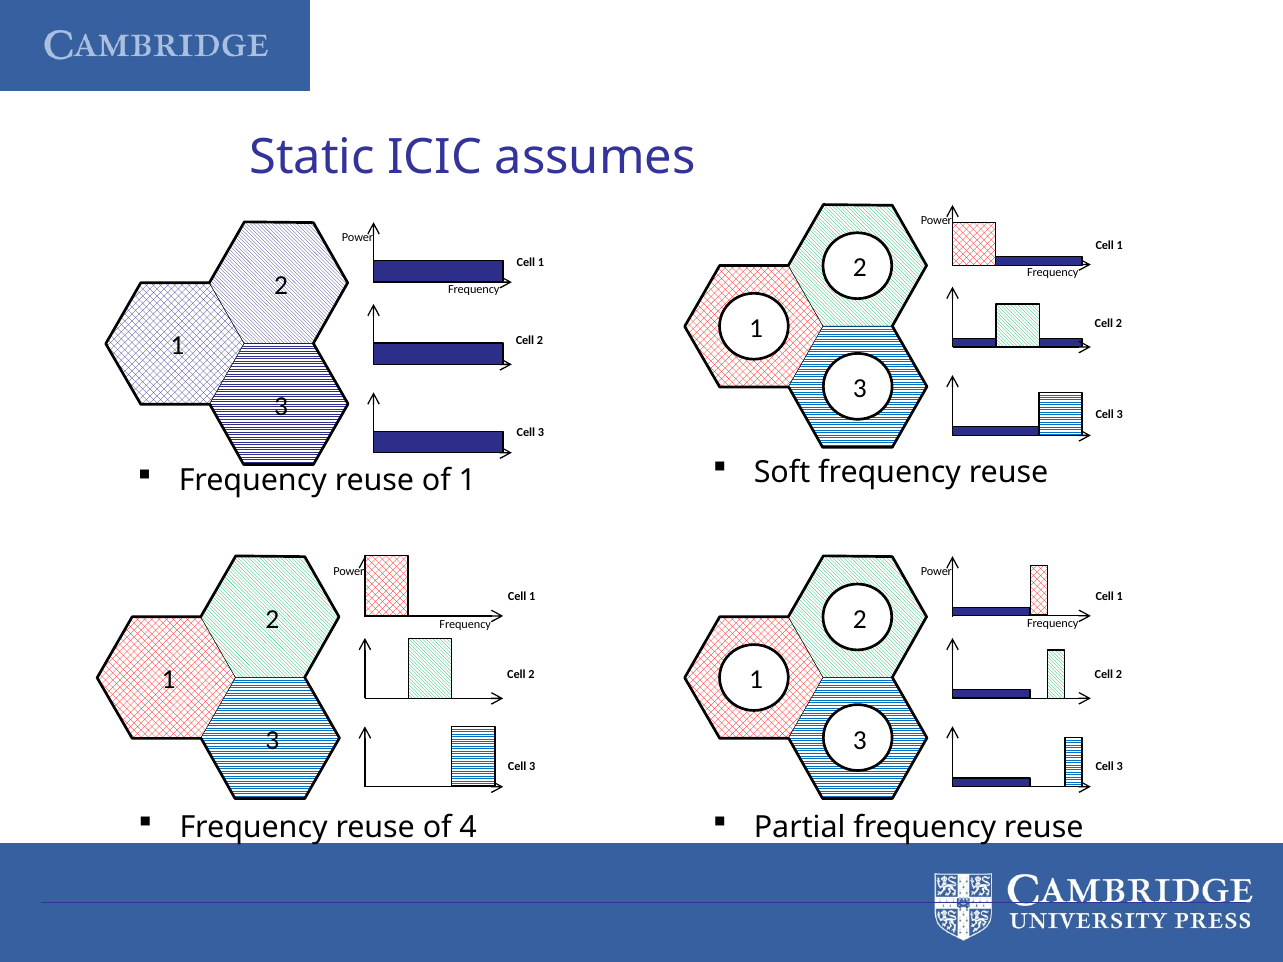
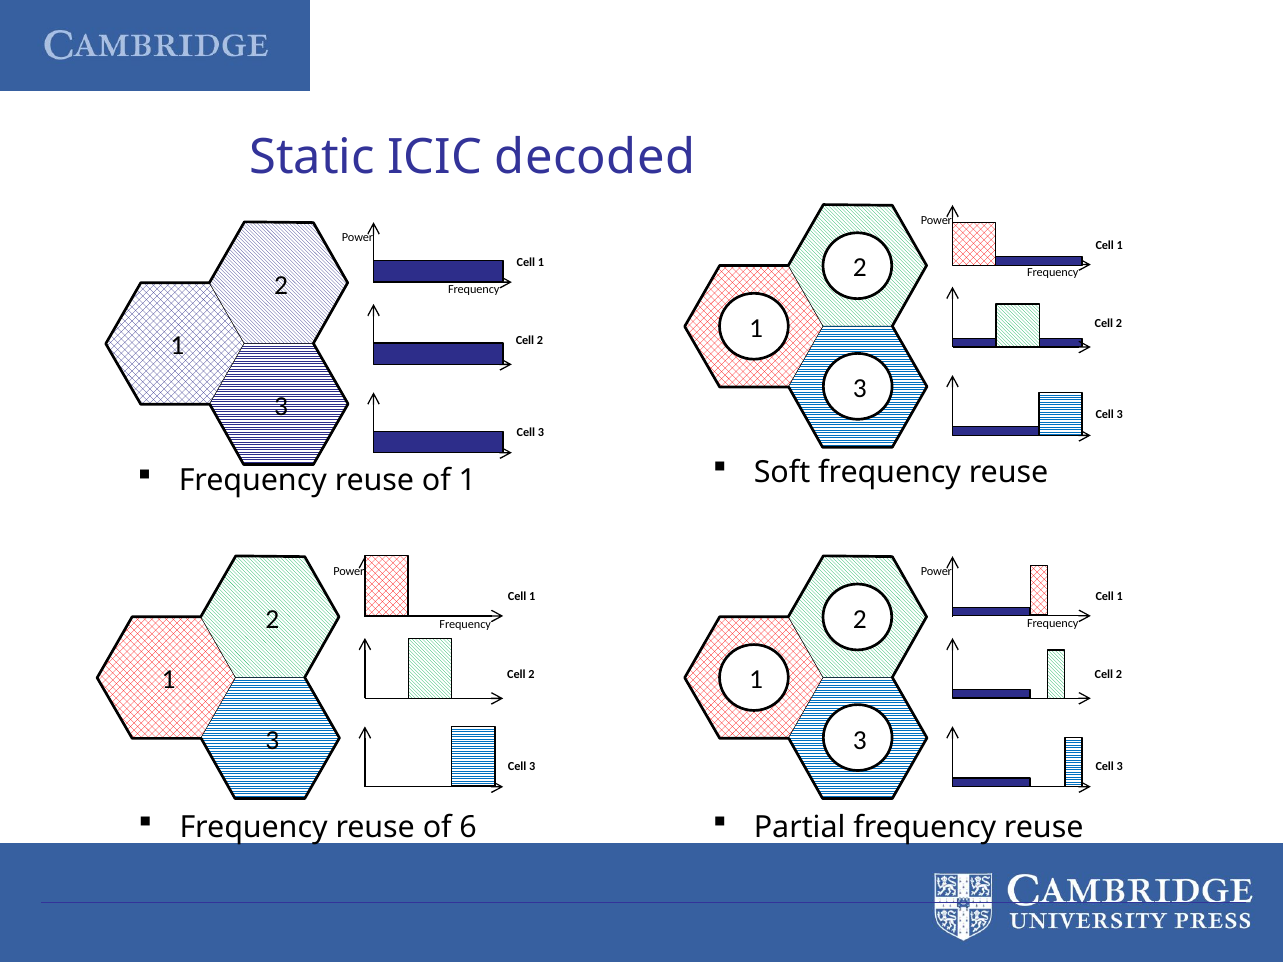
assumes: assumes -> decoded
4: 4 -> 6
